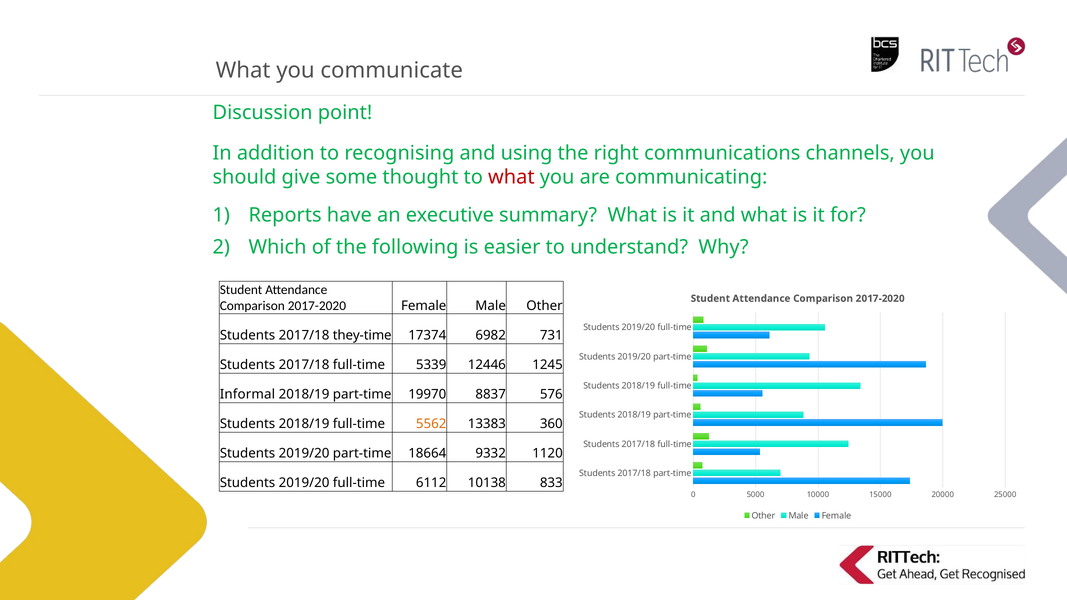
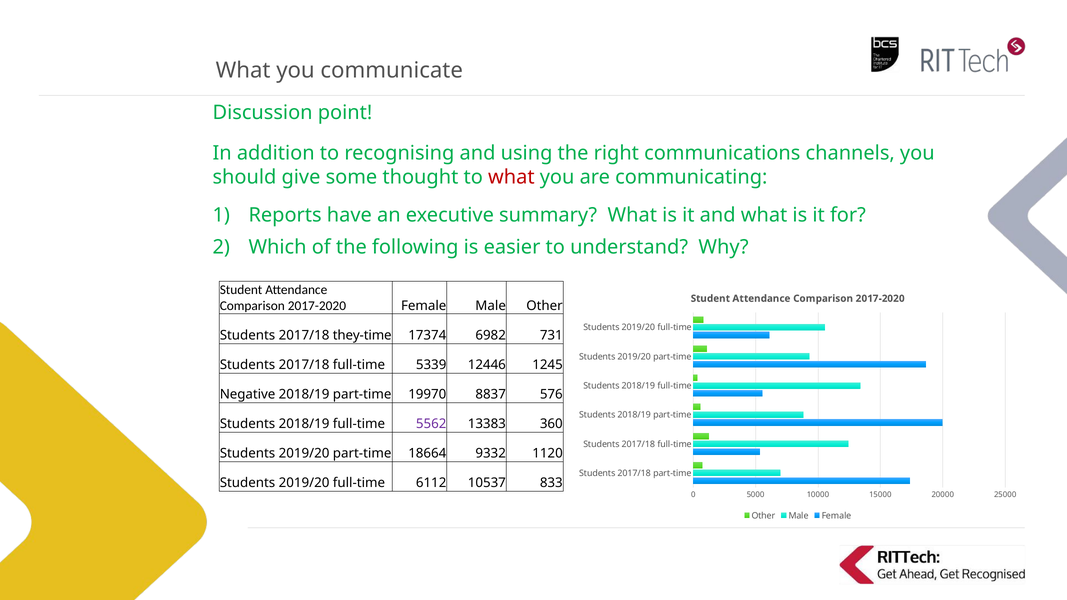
Informal: Informal -> Negative
5562 colour: orange -> purple
10138: 10138 -> 10537
